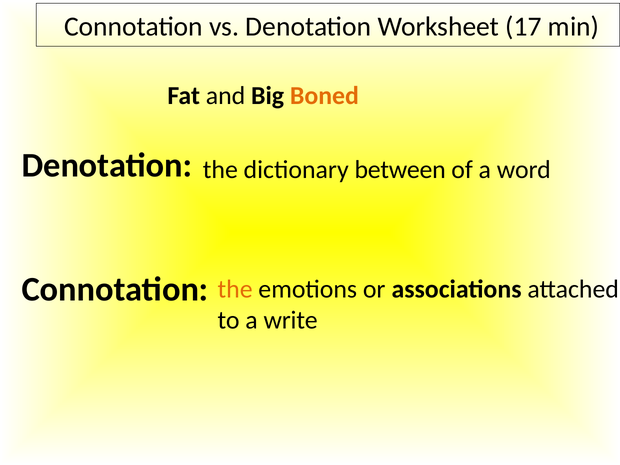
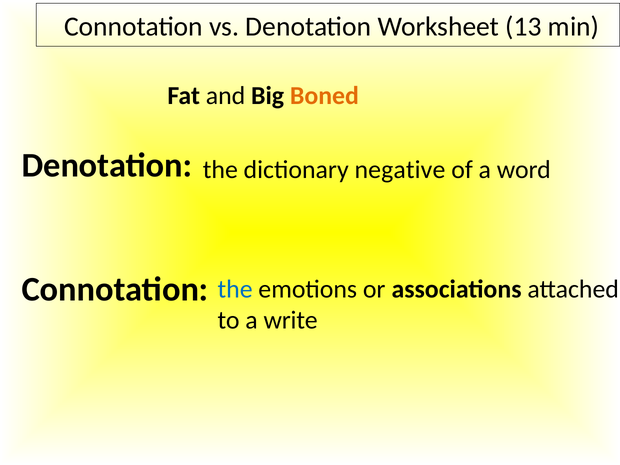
17: 17 -> 13
between: between -> negative
the at (235, 289) colour: orange -> blue
